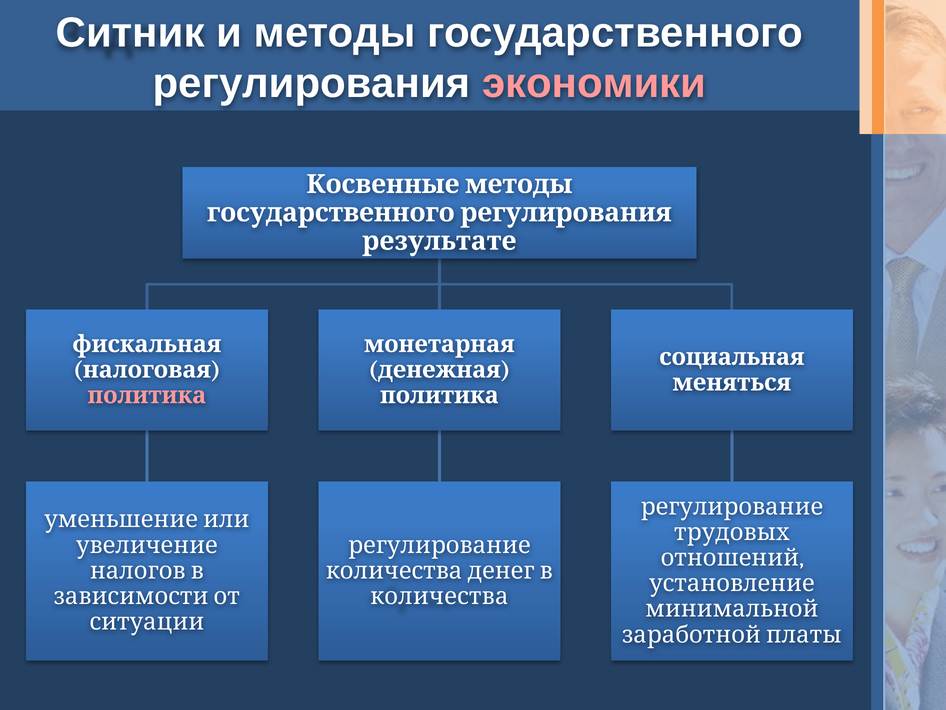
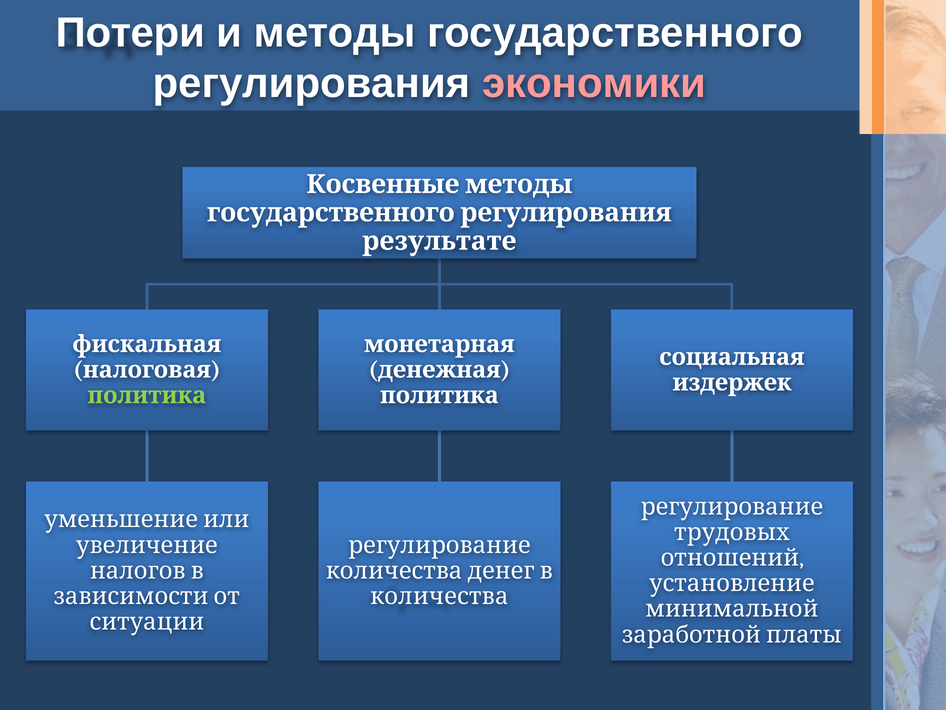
Ситник: Ситник -> Потери
меняться: меняться -> издержек
политика at (147, 395) colour: pink -> light green
